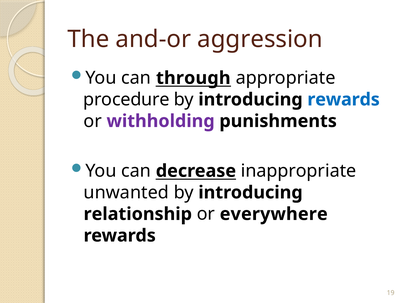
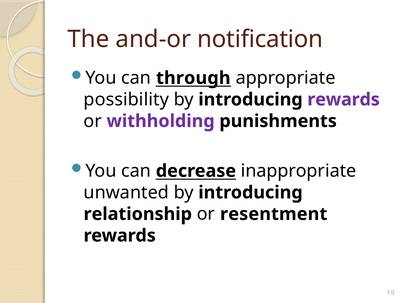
aggression: aggression -> notification
procedure: procedure -> possibility
rewards at (344, 100) colour: blue -> purple
everywhere: everywhere -> resentment
